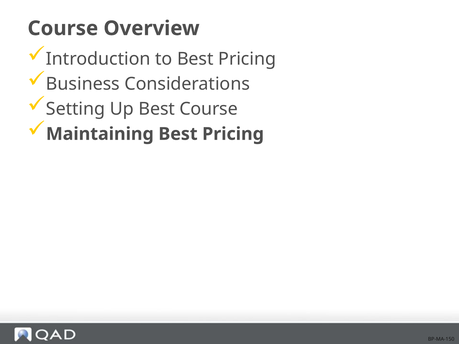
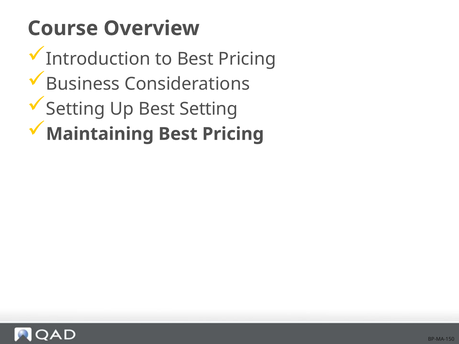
Best Course: Course -> Setting
